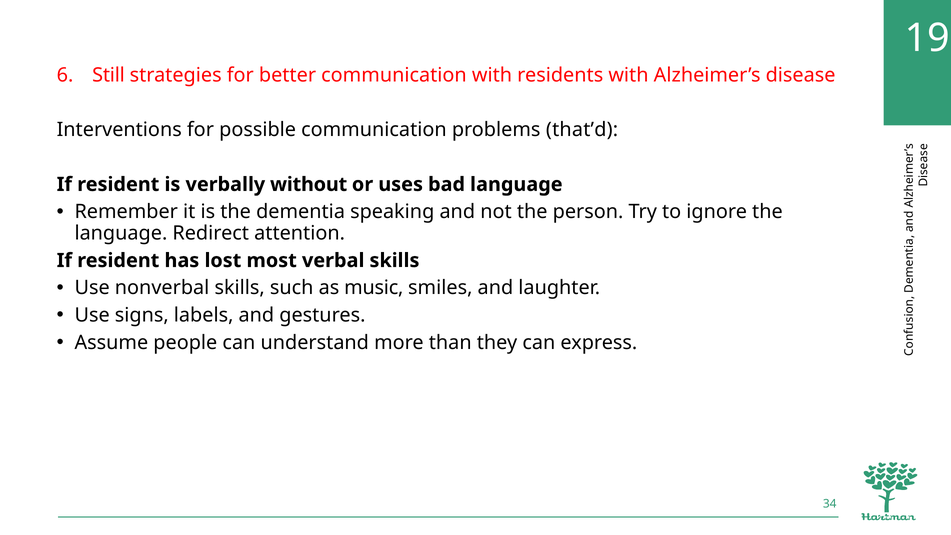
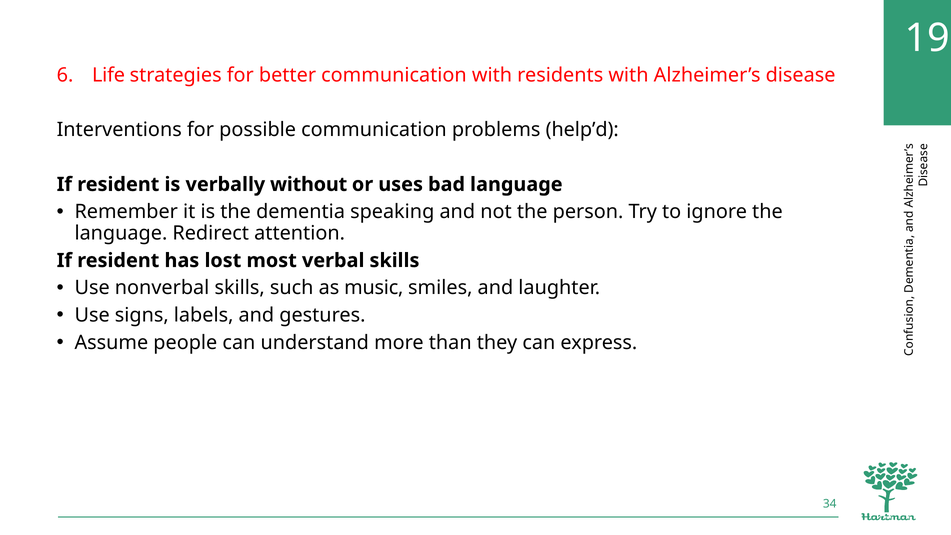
Still: Still -> Life
that’d: that’d -> help’d
